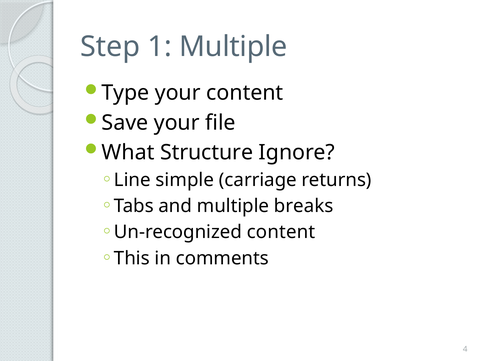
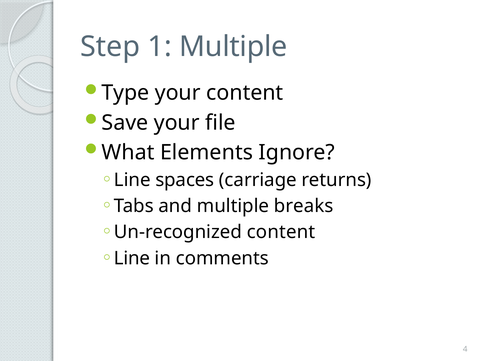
Structure: Structure -> Elements
simple: simple -> spaces
This at (132, 258): This -> Line
